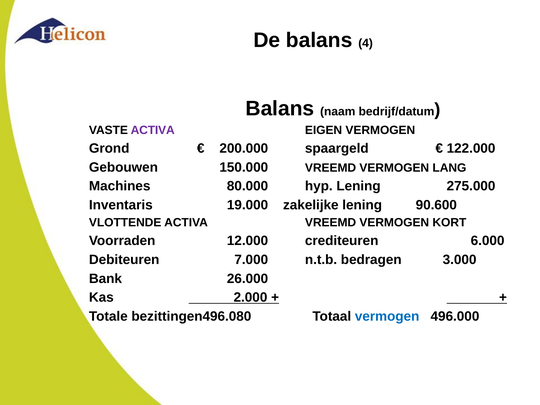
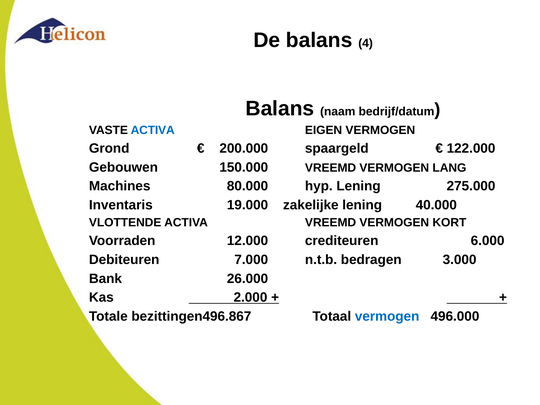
ACTIVA at (153, 130) colour: purple -> blue
90.600: 90.600 -> 40.000
bezittingen496.080: bezittingen496.080 -> bezittingen496.867
